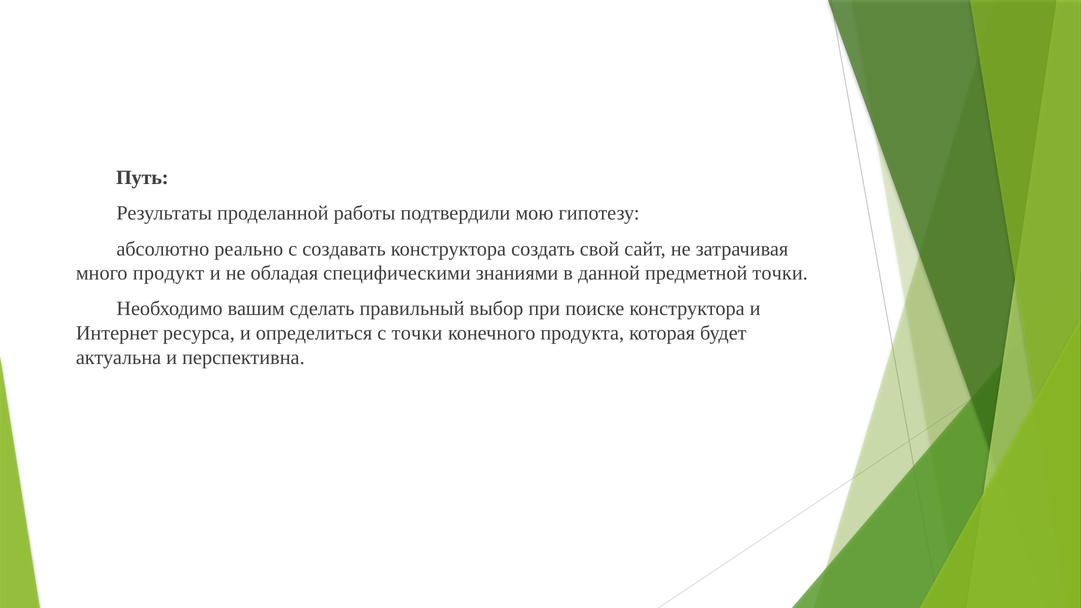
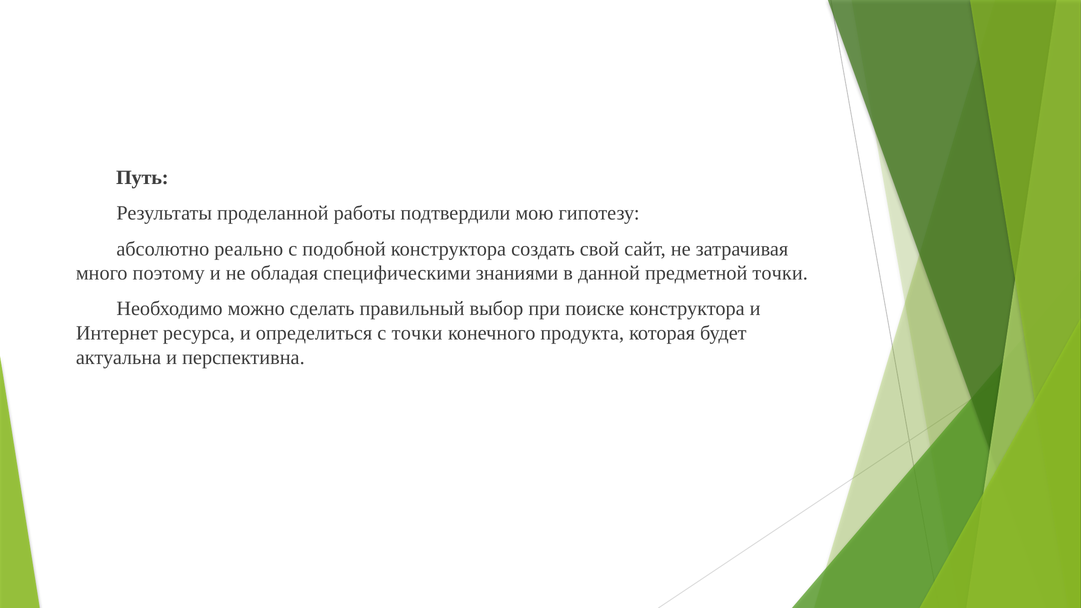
создавать: создавать -> подобной
продукт: продукт -> поэтому
вашим: вашим -> можно
